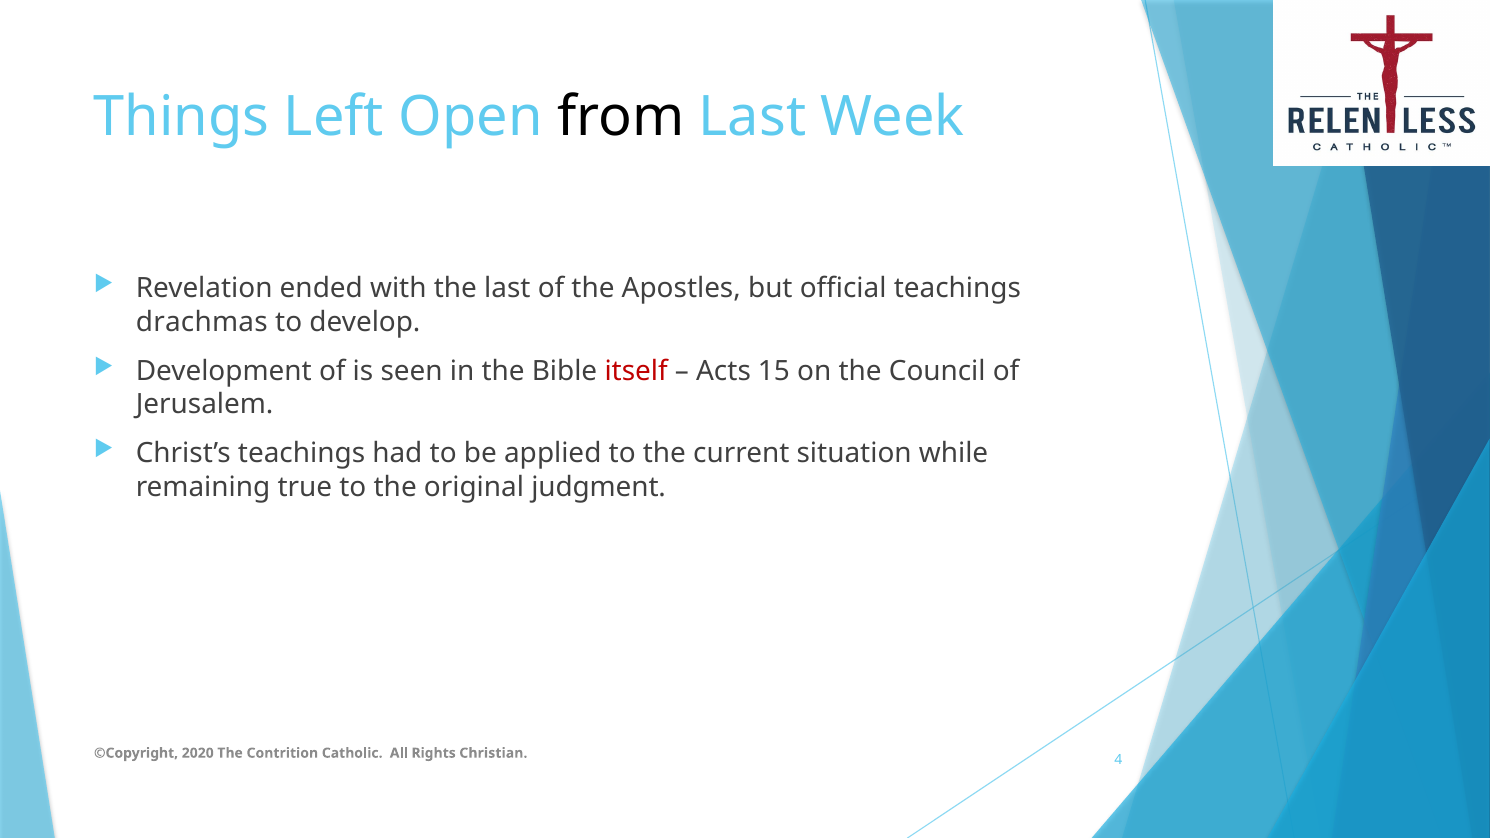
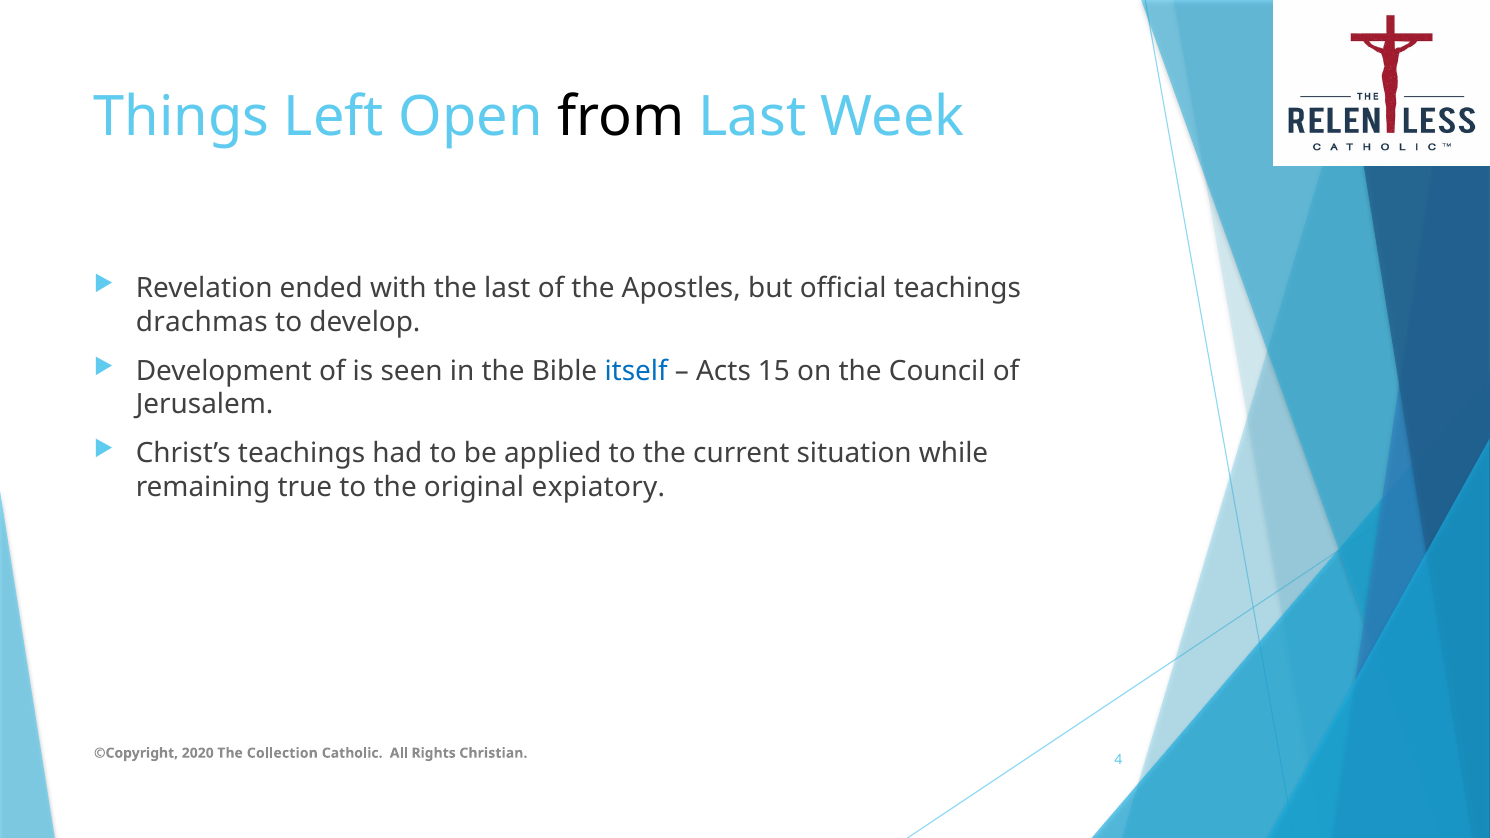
itself colour: red -> blue
judgment: judgment -> expiatory
Contrition: Contrition -> Collection
